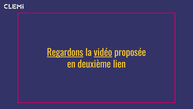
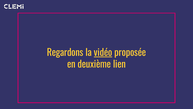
Regardons underline: present -> none
